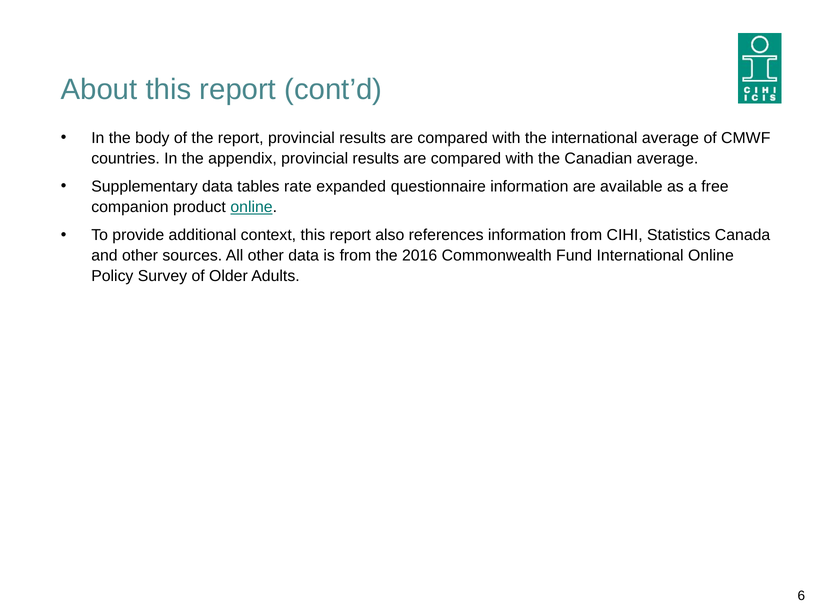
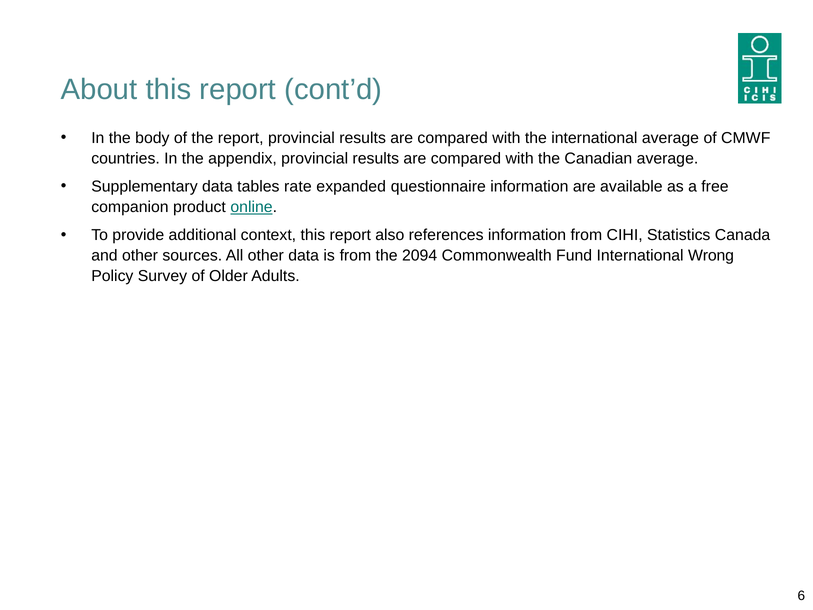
2016: 2016 -> 2094
International Online: Online -> Wrong
